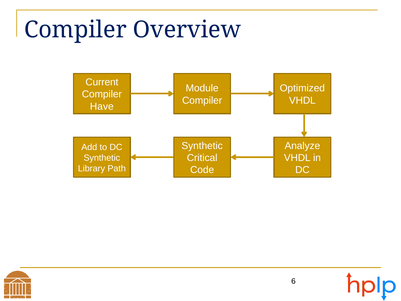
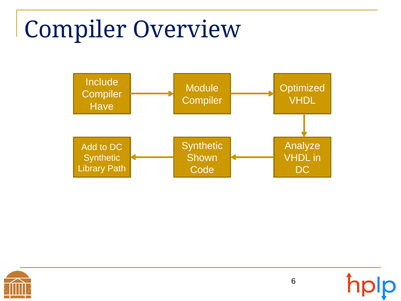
Current: Current -> Include
Critical: Critical -> Shown
